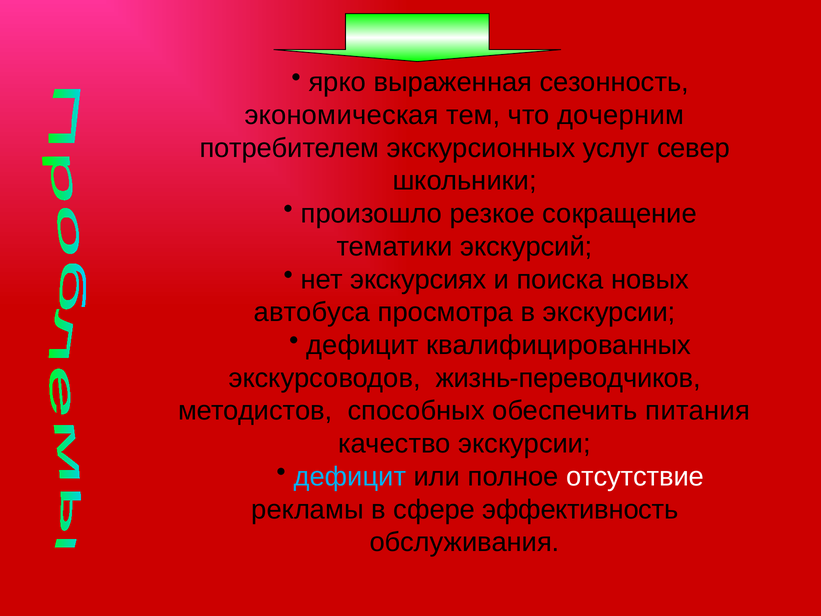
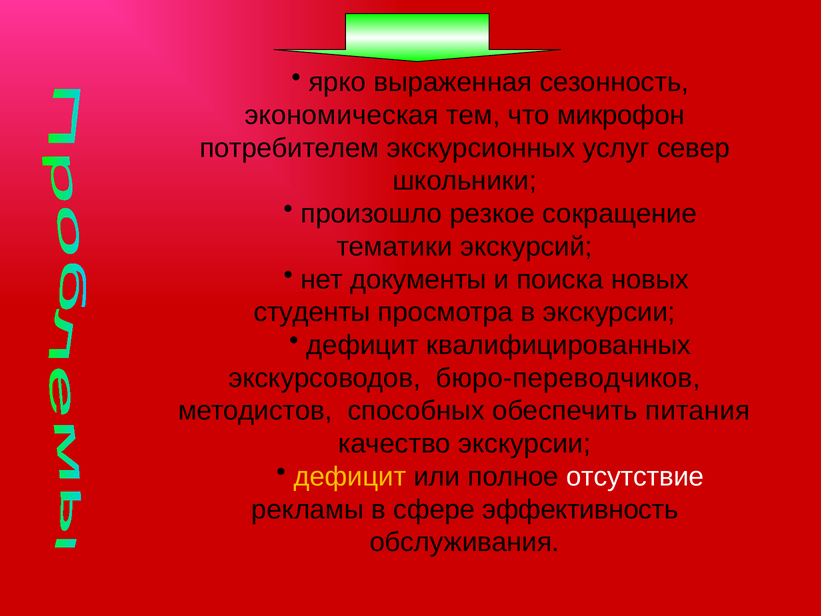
дочерним: дочерним -> микрофон
экскурсиях: экскурсиях -> документы
автобуса: автобуса -> студенты
жизнь-переводчиков: жизнь-переводчиков -> бюро-переводчиков
дефицит at (350, 476) colour: light blue -> yellow
